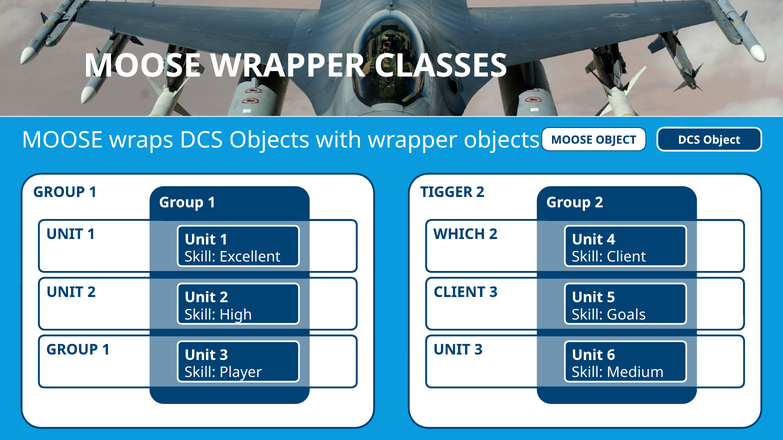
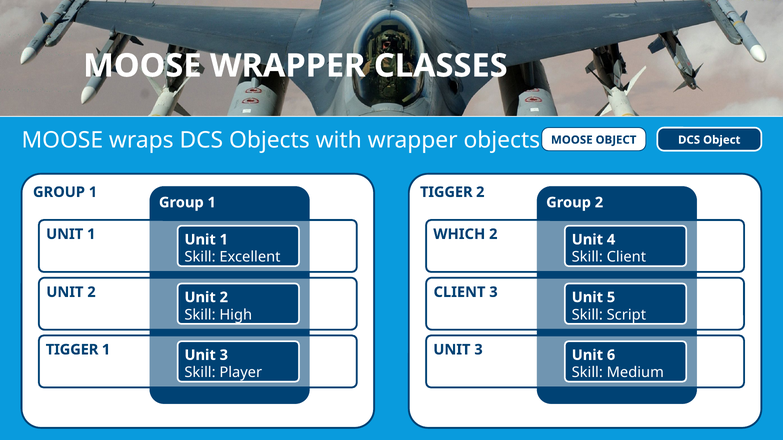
Goals: Goals -> Script
GROUP at (72, 350): GROUP -> TIGGER
